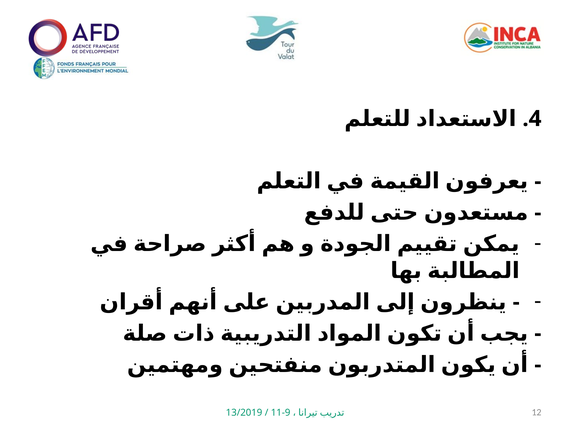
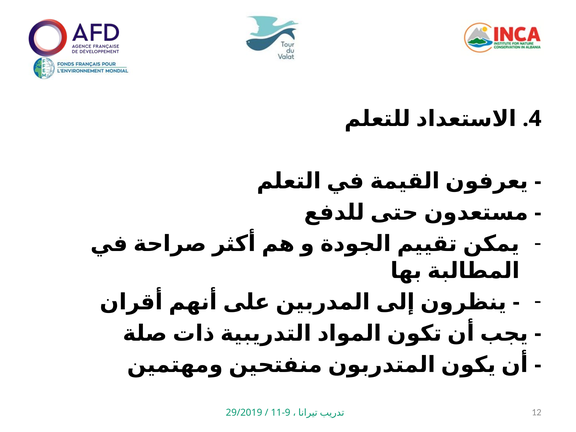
13/2019: 13/2019 -> 29/2019
